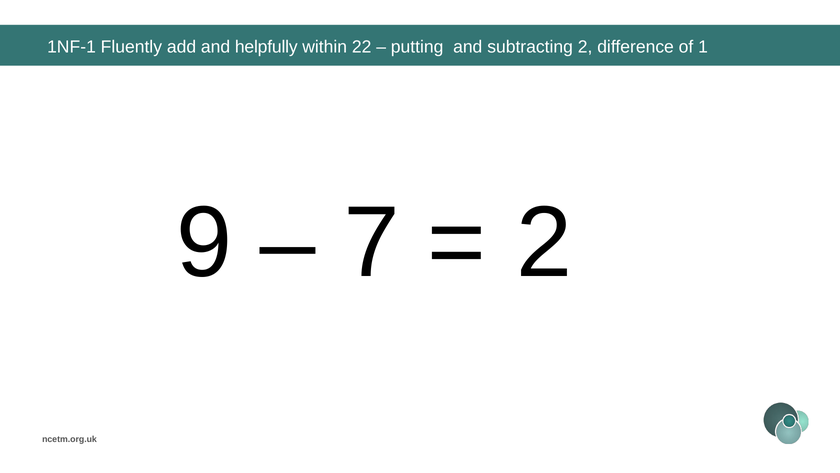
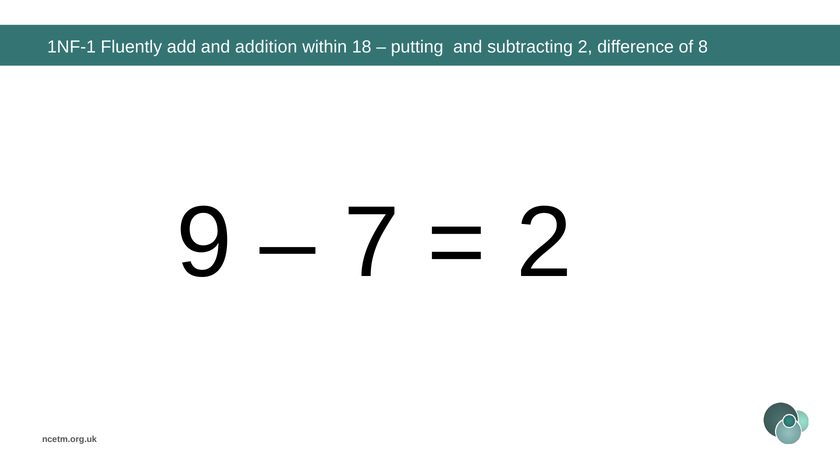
helpfully: helpfully -> addition
22: 22 -> 18
1: 1 -> 8
